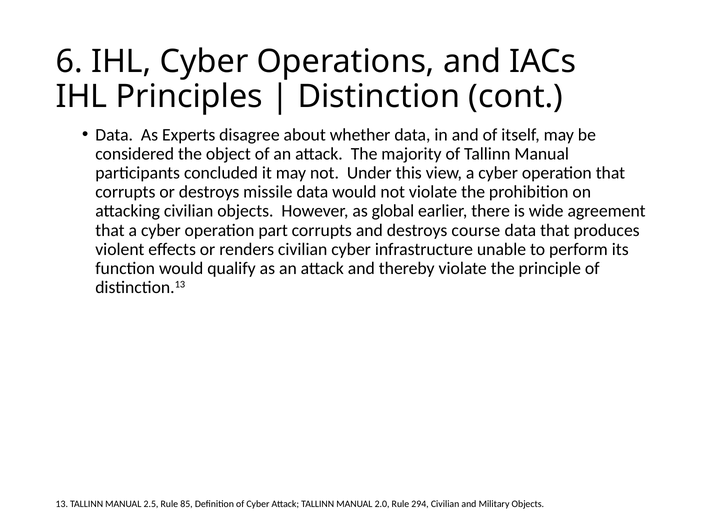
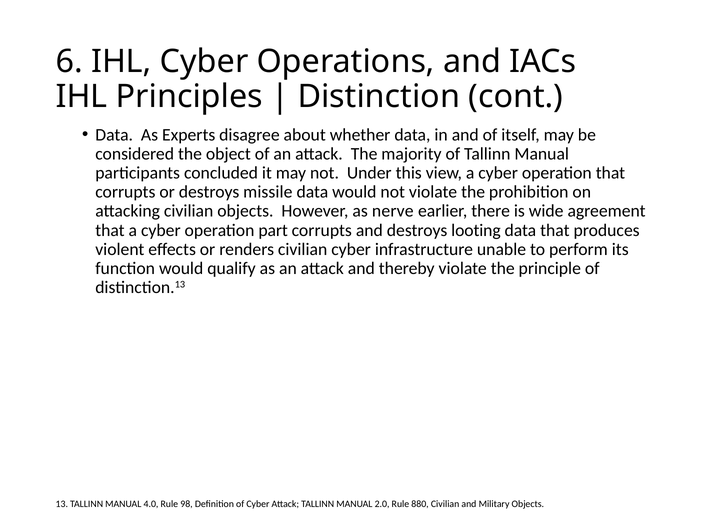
global: global -> nerve
course: course -> looting
2.5: 2.5 -> 4.0
85: 85 -> 98
294: 294 -> 880
